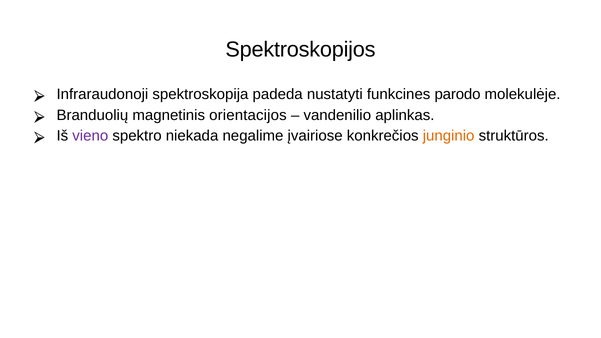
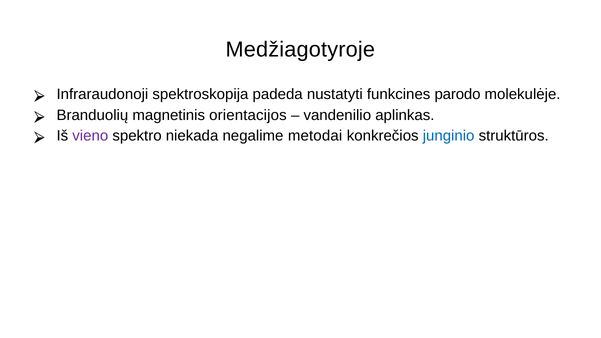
Spektroskopijos: Spektroskopijos -> Medžiagotyroje
įvairiose: įvairiose -> metodai
junginio colour: orange -> blue
